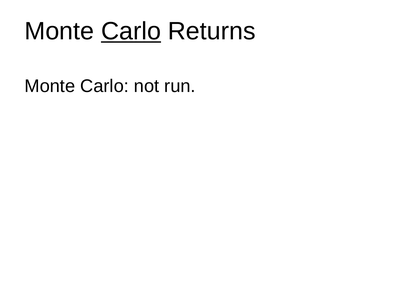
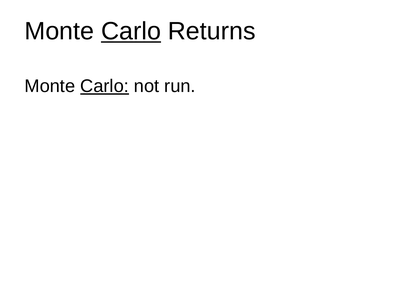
Carlo at (105, 86) underline: none -> present
